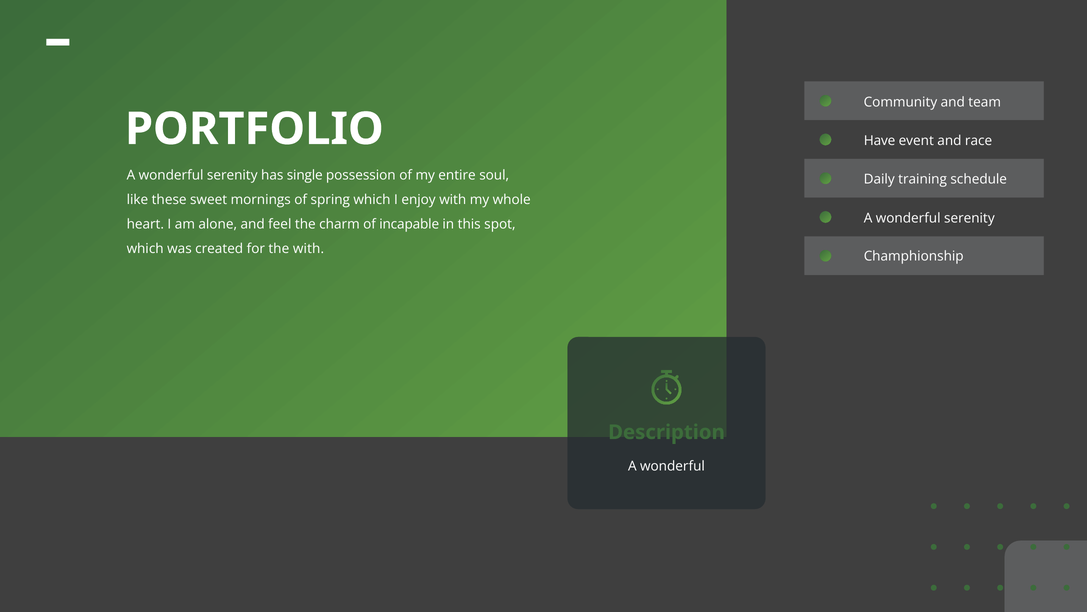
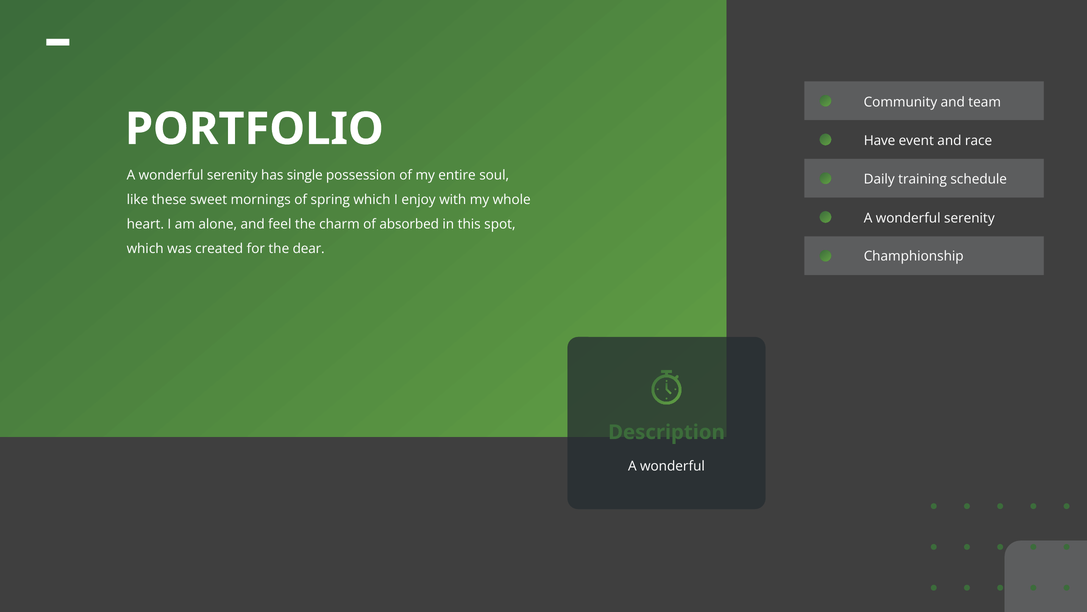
incapable: incapable -> absorbed
the with: with -> dear
